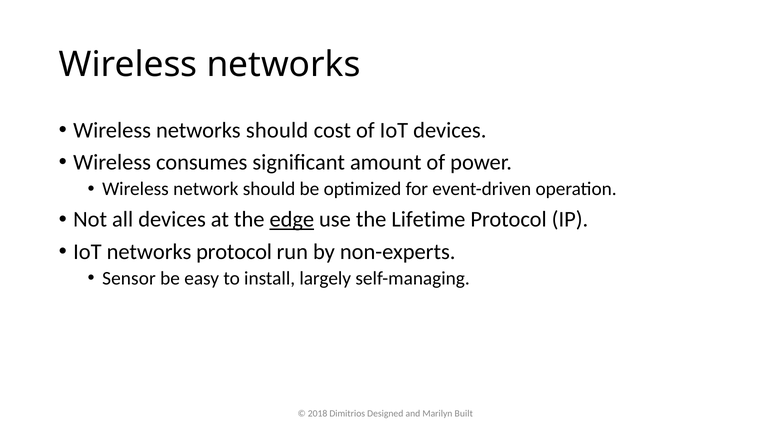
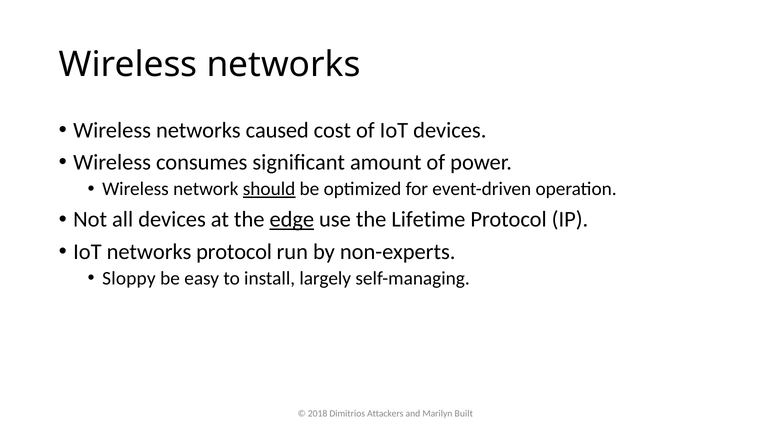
networks should: should -> caused
should at (269, 189) underline: none -> present
Sensor: Sensor -> Sloppy
Designed: Designed -> Attackers
